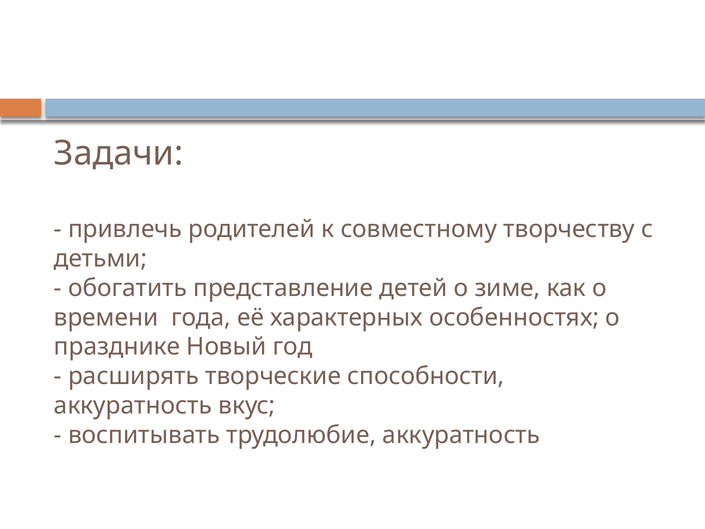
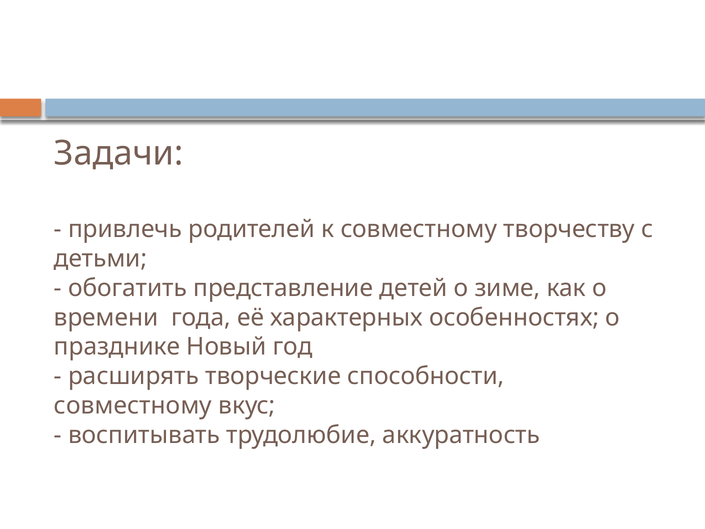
аккуратность at (133, 405): аккуратность -> совместному
